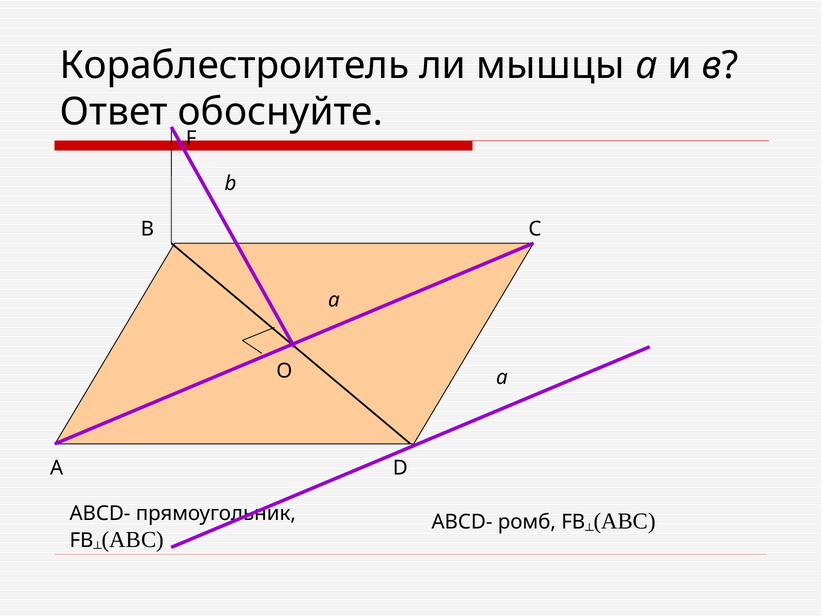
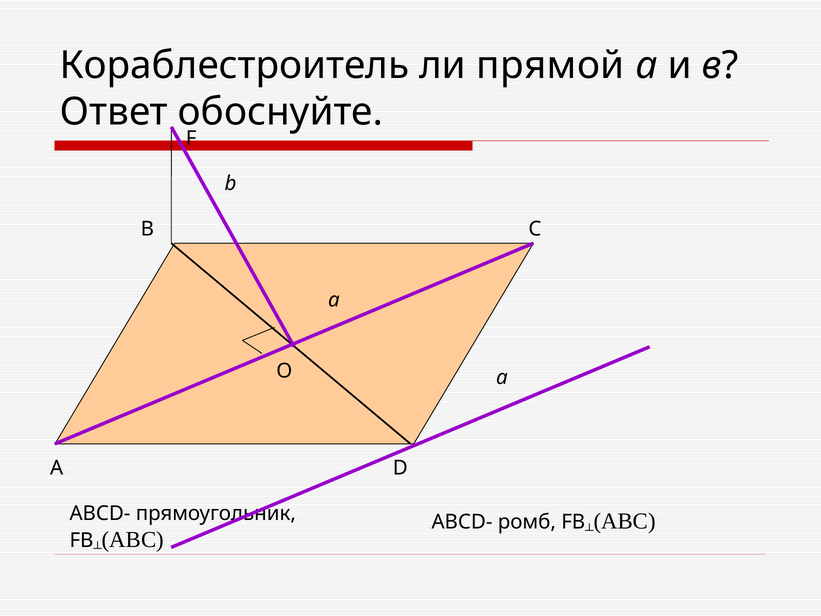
мышцы: мышцы -> прямой
